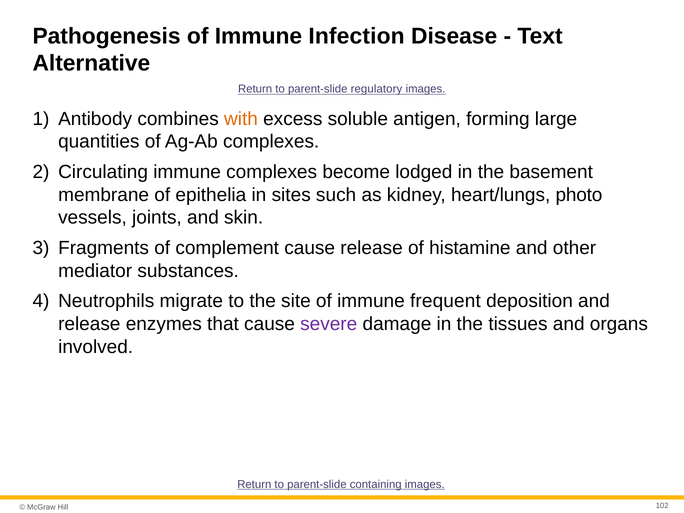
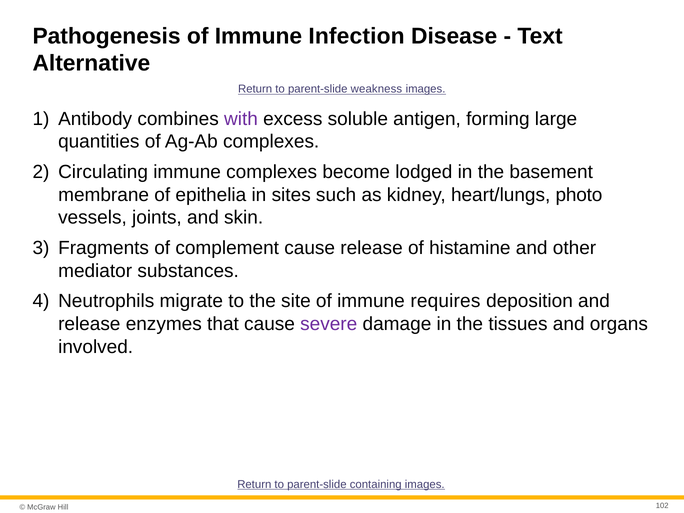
regulatory: regulatory -> weakness
with colour: orange -> purple
frequent: frequent -> requires
